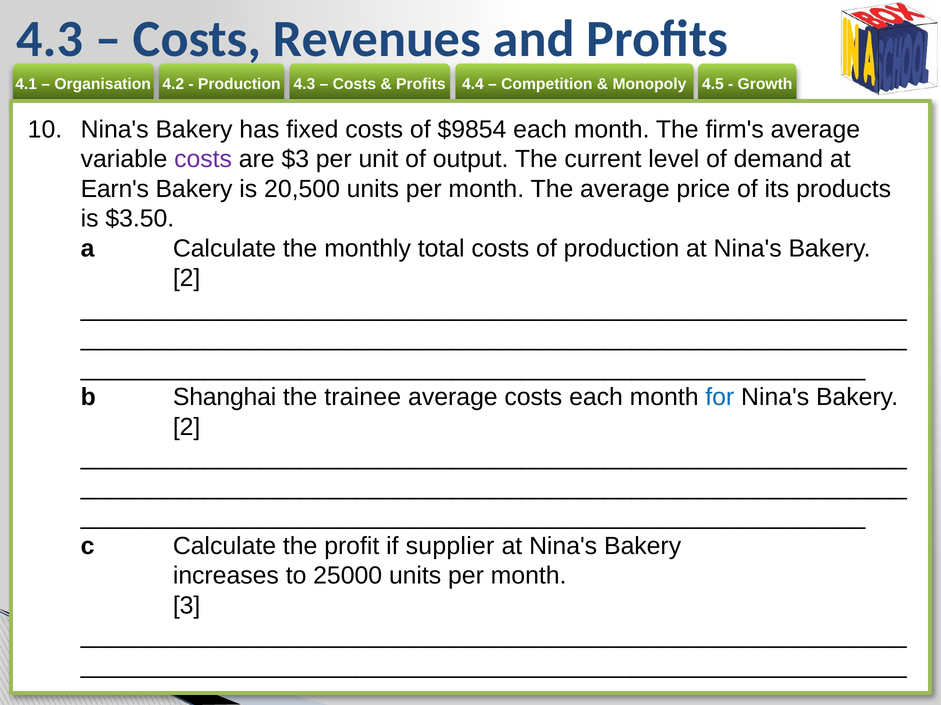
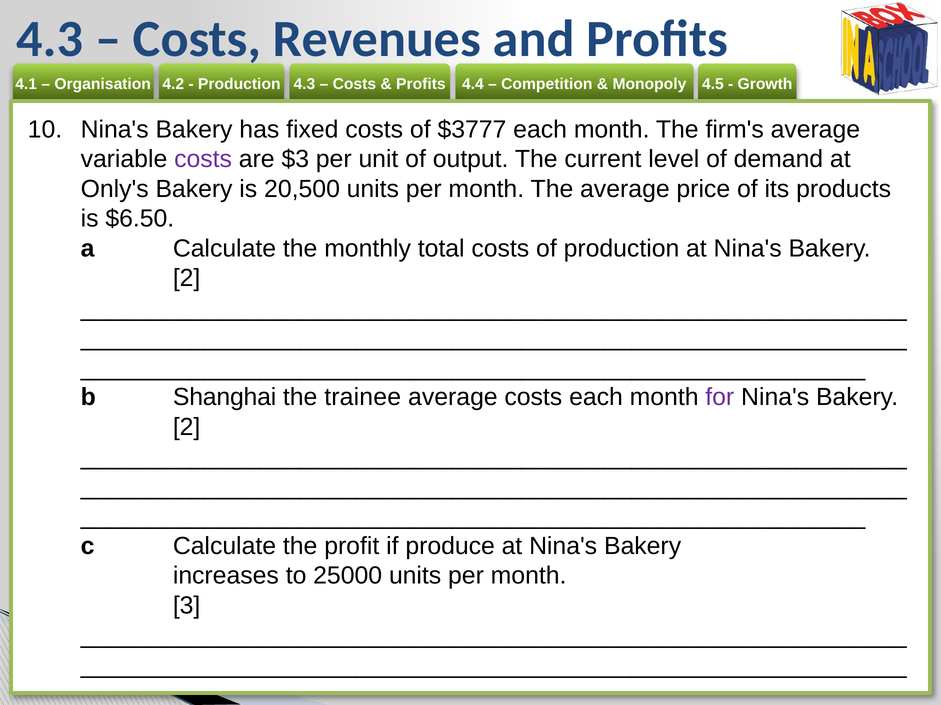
$9854: $9854 -> $3777
Earn's: Earn's -> Only's
$3.50: $3.50 -> $6.50
for colour: blue -> purple
supplier: supplier -> produce
